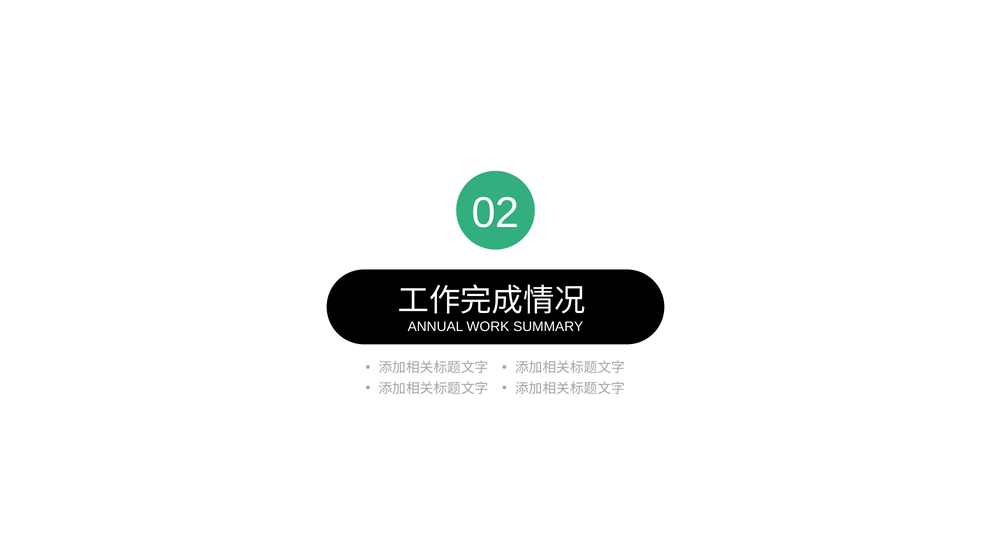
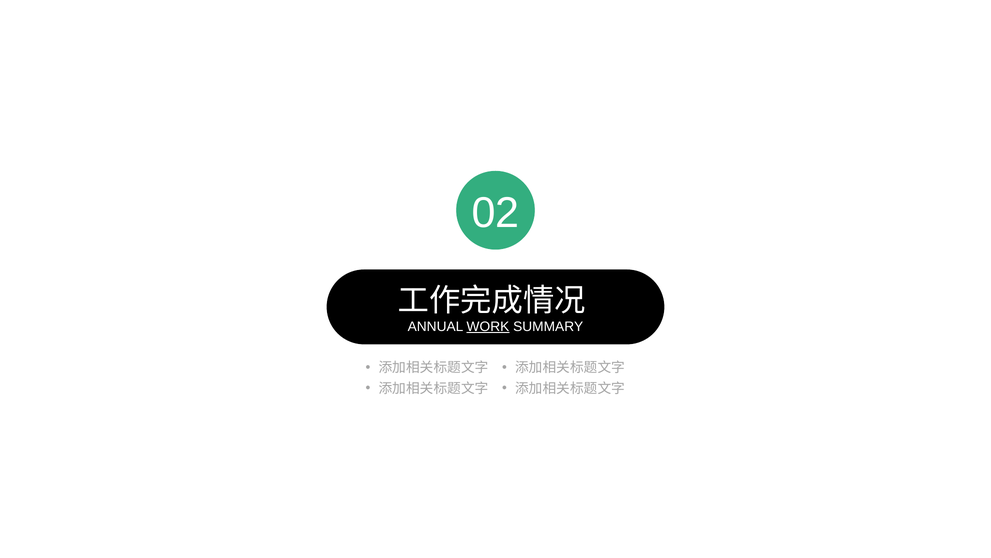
WORK underline: none -> present
